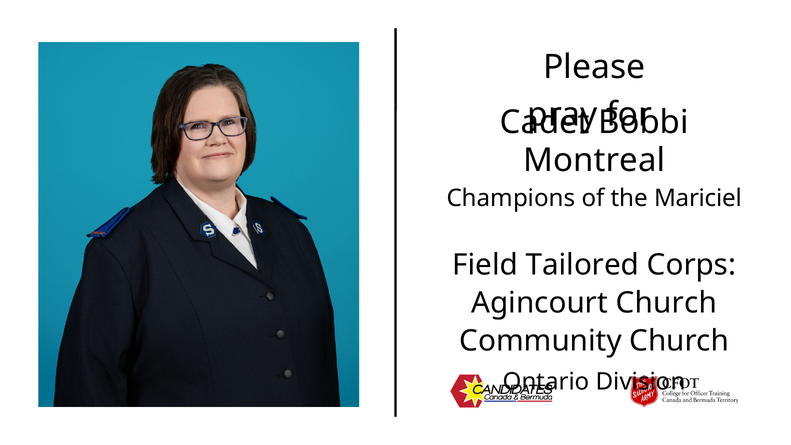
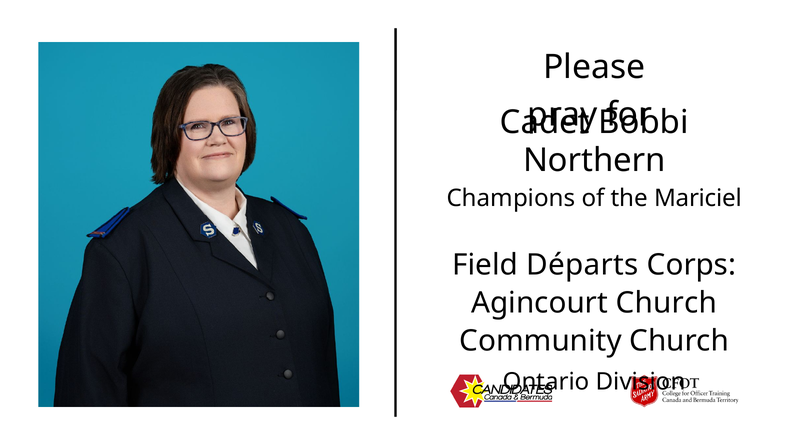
Montreal: Montreal -> Northern
Tailored: Tailored -> Départs
